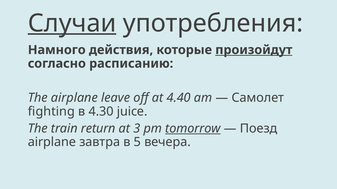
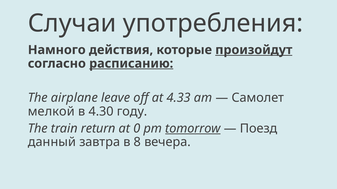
Случаи underline: present -> none
расписанию underline: none -> present
4.40: 4.40 -> 4.33
fighting: fighting -> мелкой
juice: juice -> году
3: 3 -> 0
airplane at (52, 142): airplane -> данный
5: 5 -> 8
